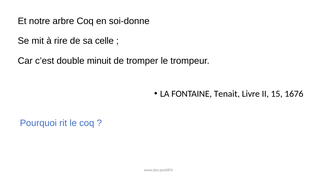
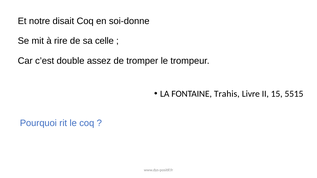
arbre: arbre -> disait
minuit: minuit -> assez
Tenait: Tenait -> Trahis
1676: 1676 -> 5515
